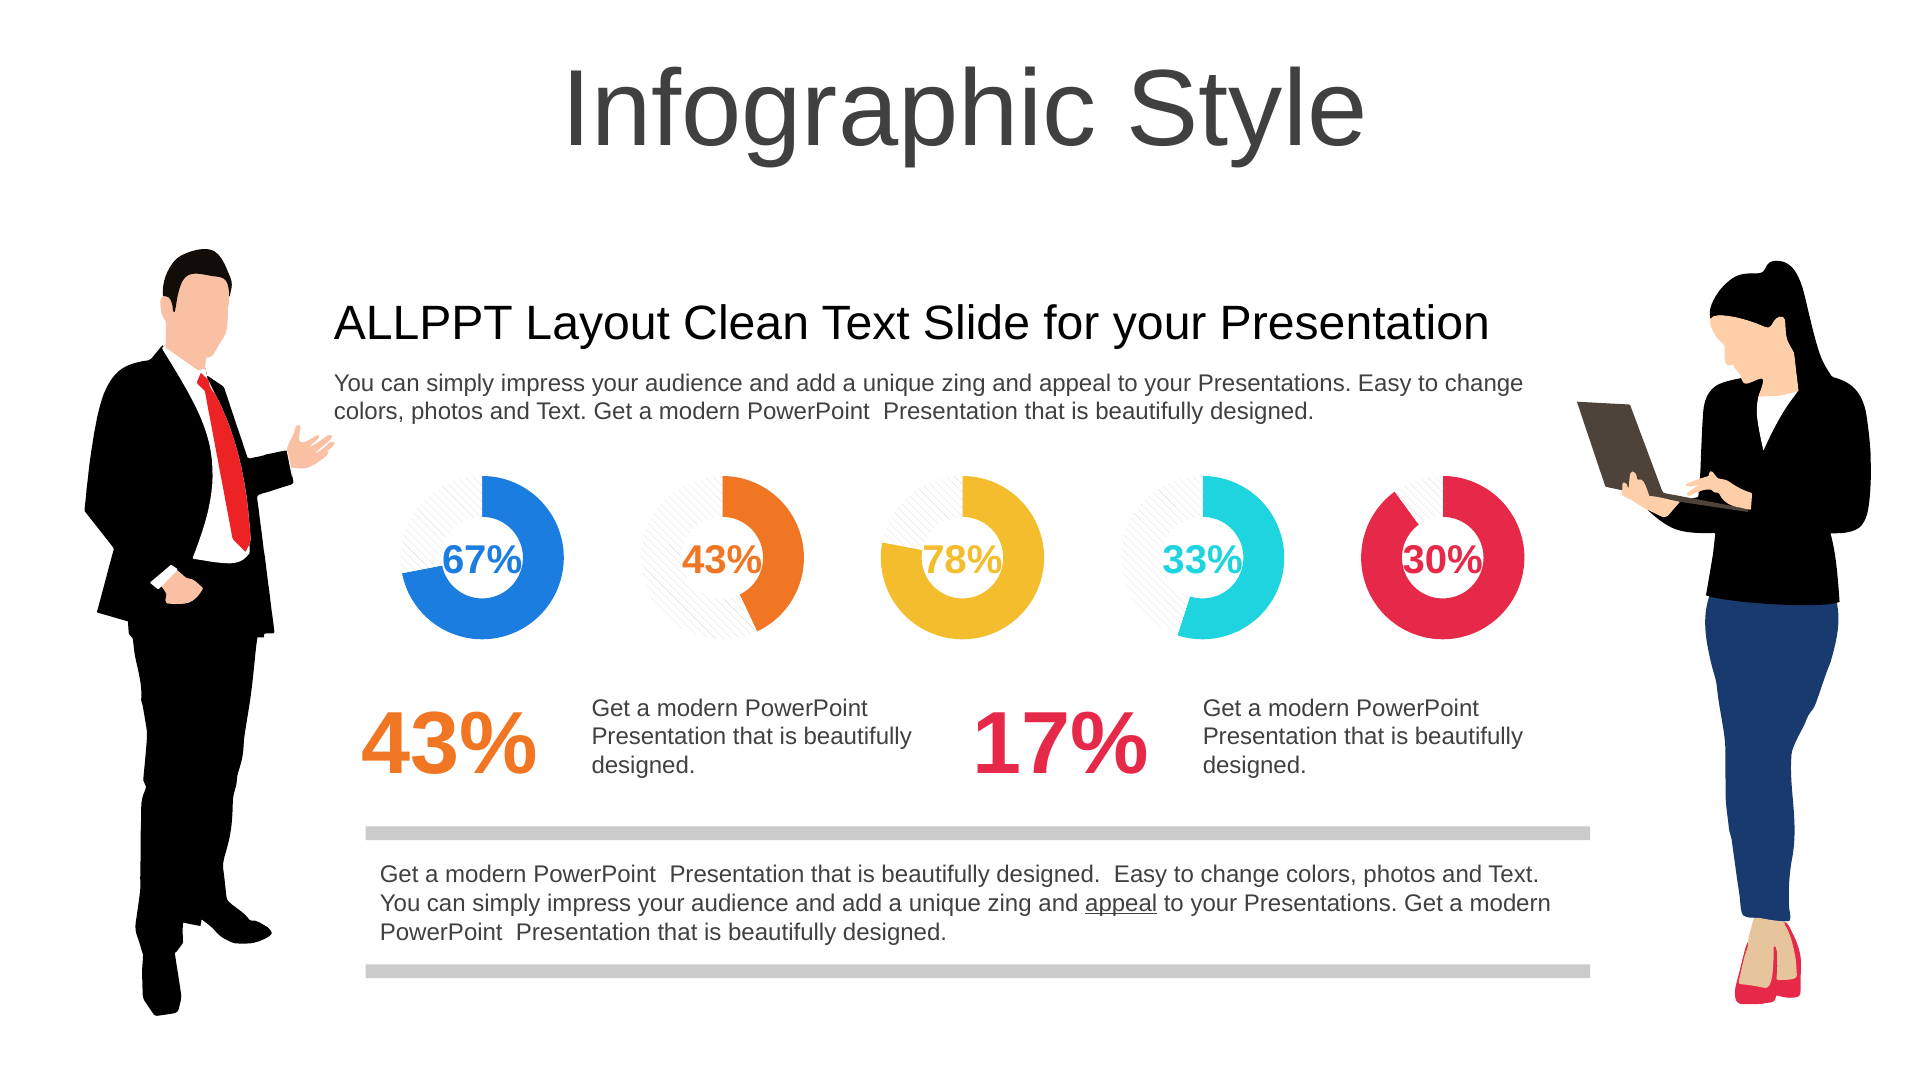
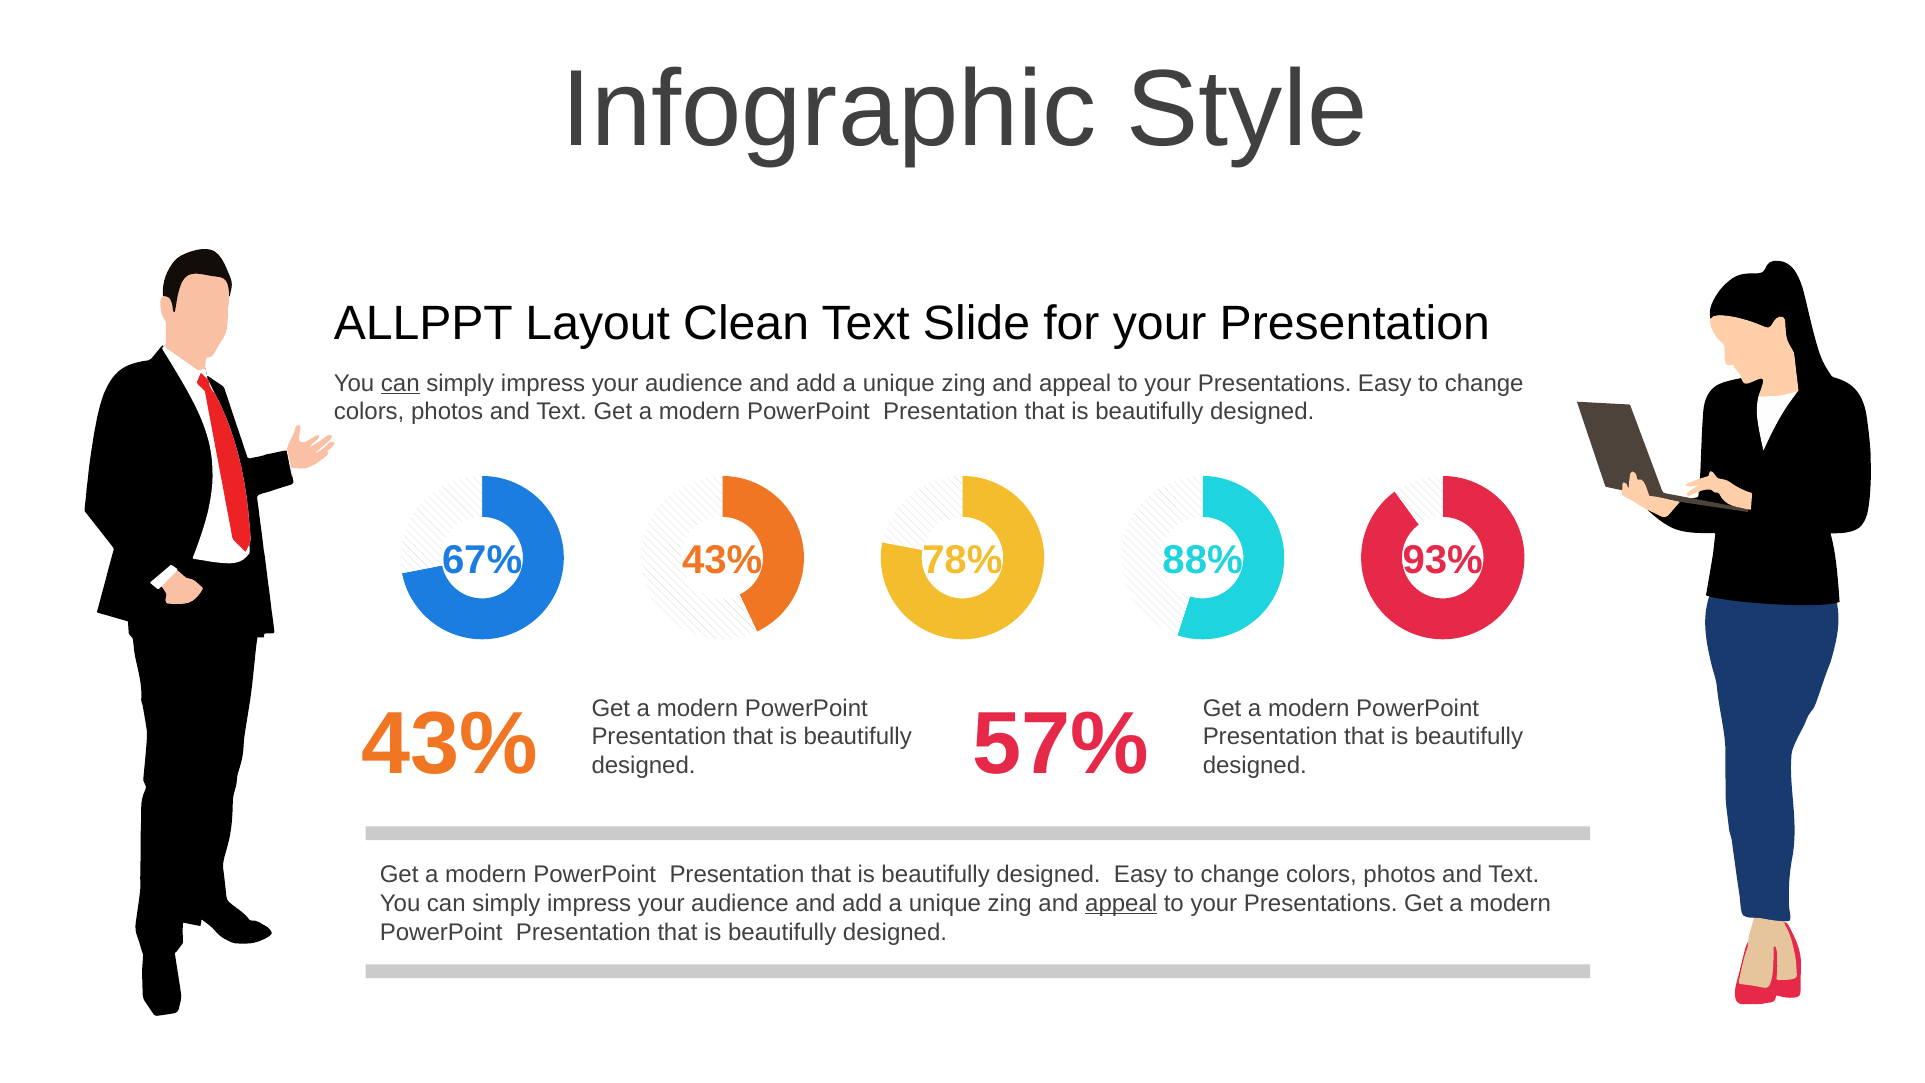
can at (400, 383) underline: none -> present
33%: 33% -> 88%
30%: 30% -> 93%
17%: 17% -> 57%
